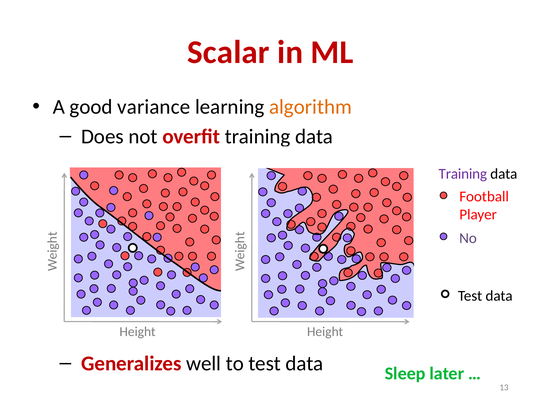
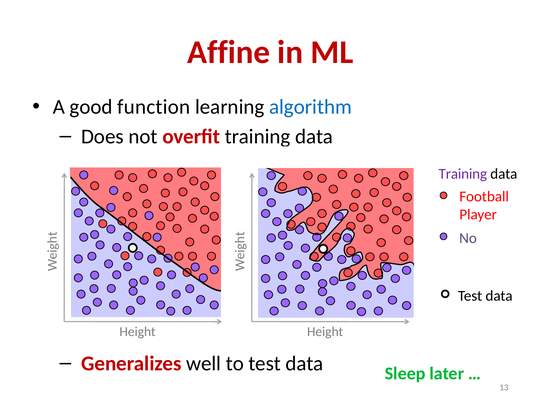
Scalar: Scalar -> Affine
variance: variance -> function
algorithm colour: orange -> blue
